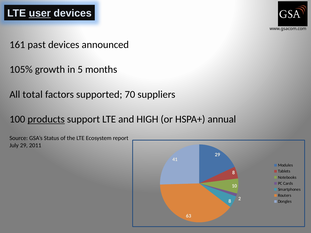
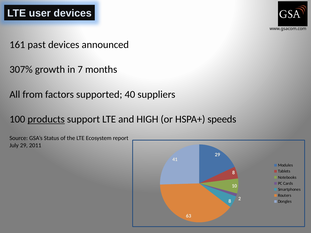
user underline: present -> none
105%: 105% -> 307%
5: 5 -> 7
total: total -> from
70: 70 -> 40
annual: annual -> speeds
